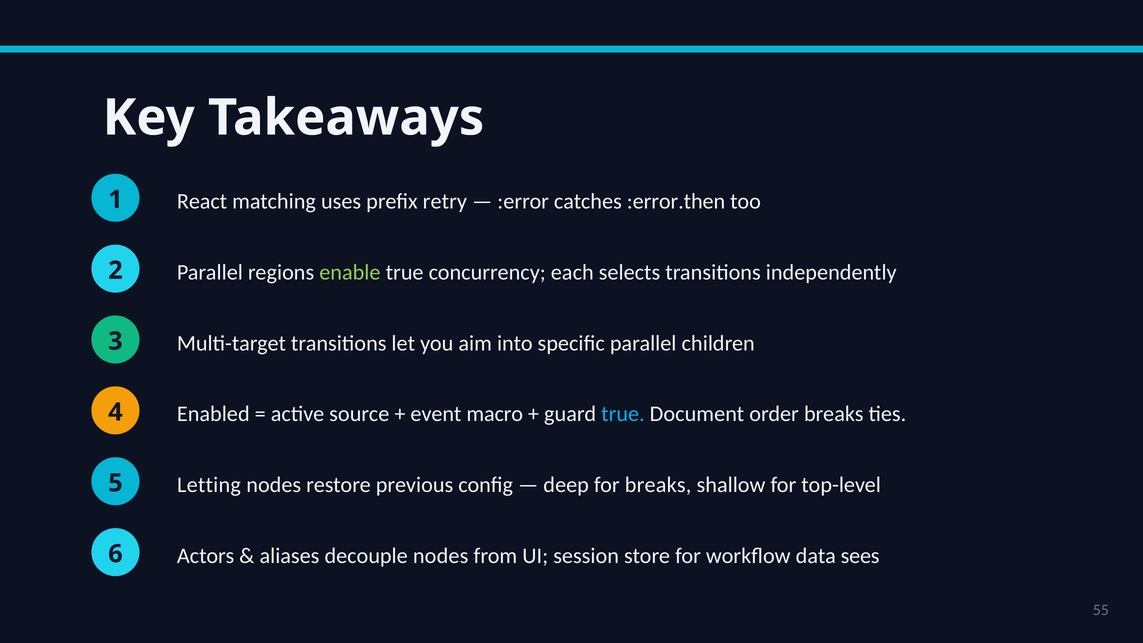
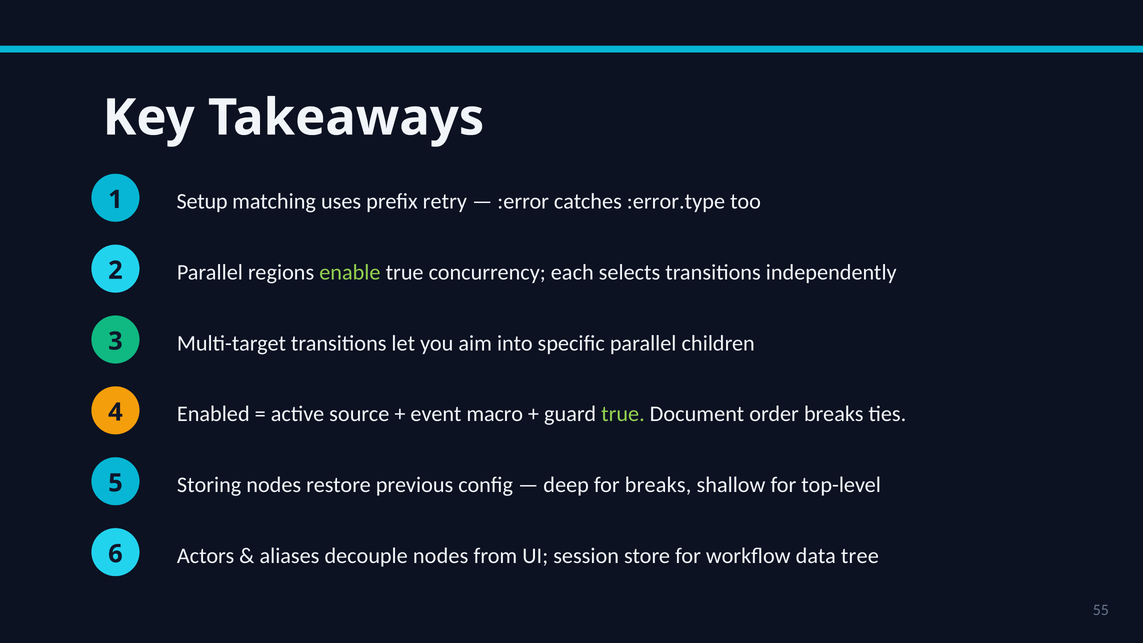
React: React -> Setup
:error.then: :error.then -> :error.type
true at (623, 414) colour: light blue -> light green
Letting: Letting -> Storing
sees: sees -> tree
